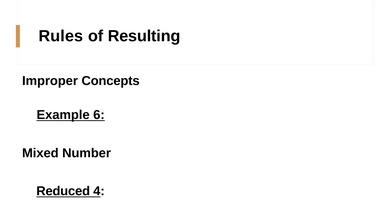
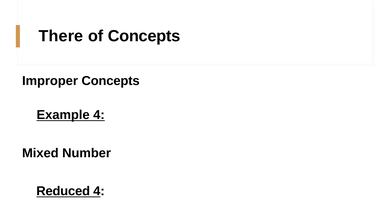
Rules: Rules -> There
of Resulting: Resulting -> Concepts
Example 6: 6 -> 4
